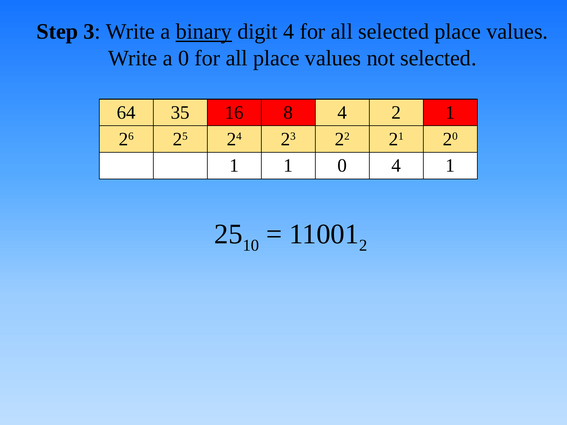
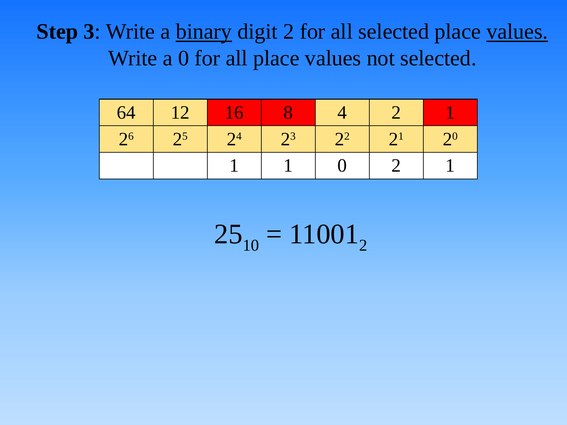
digit 4: 4 -> 2
values at (517, 32) underline: none -> present
35: 35 -> 12
0 4: 4 -> 2
